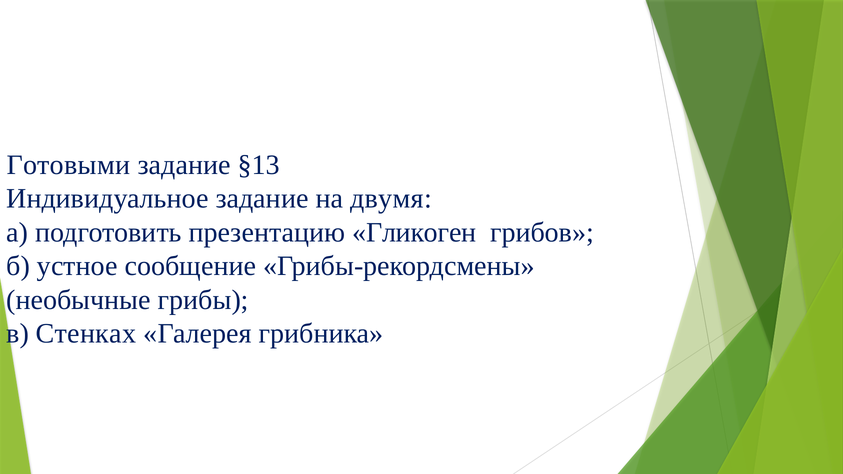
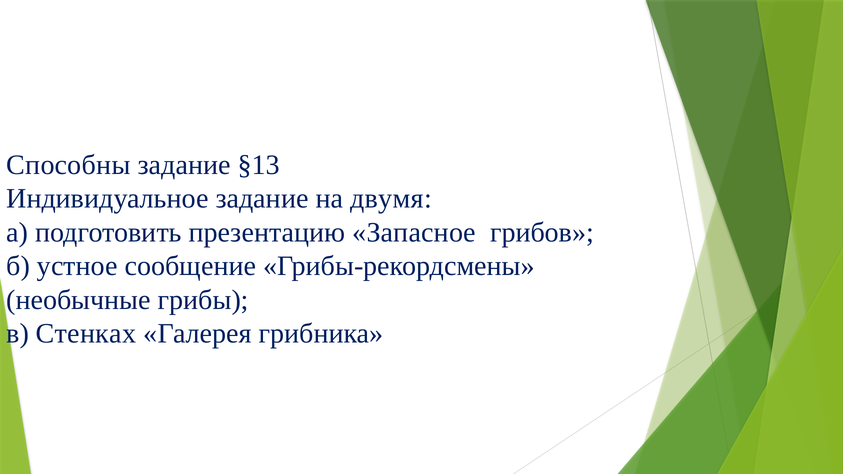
Готовыми: Готовыми -> Способны
Гликоген: Гликоген -> Запасное
